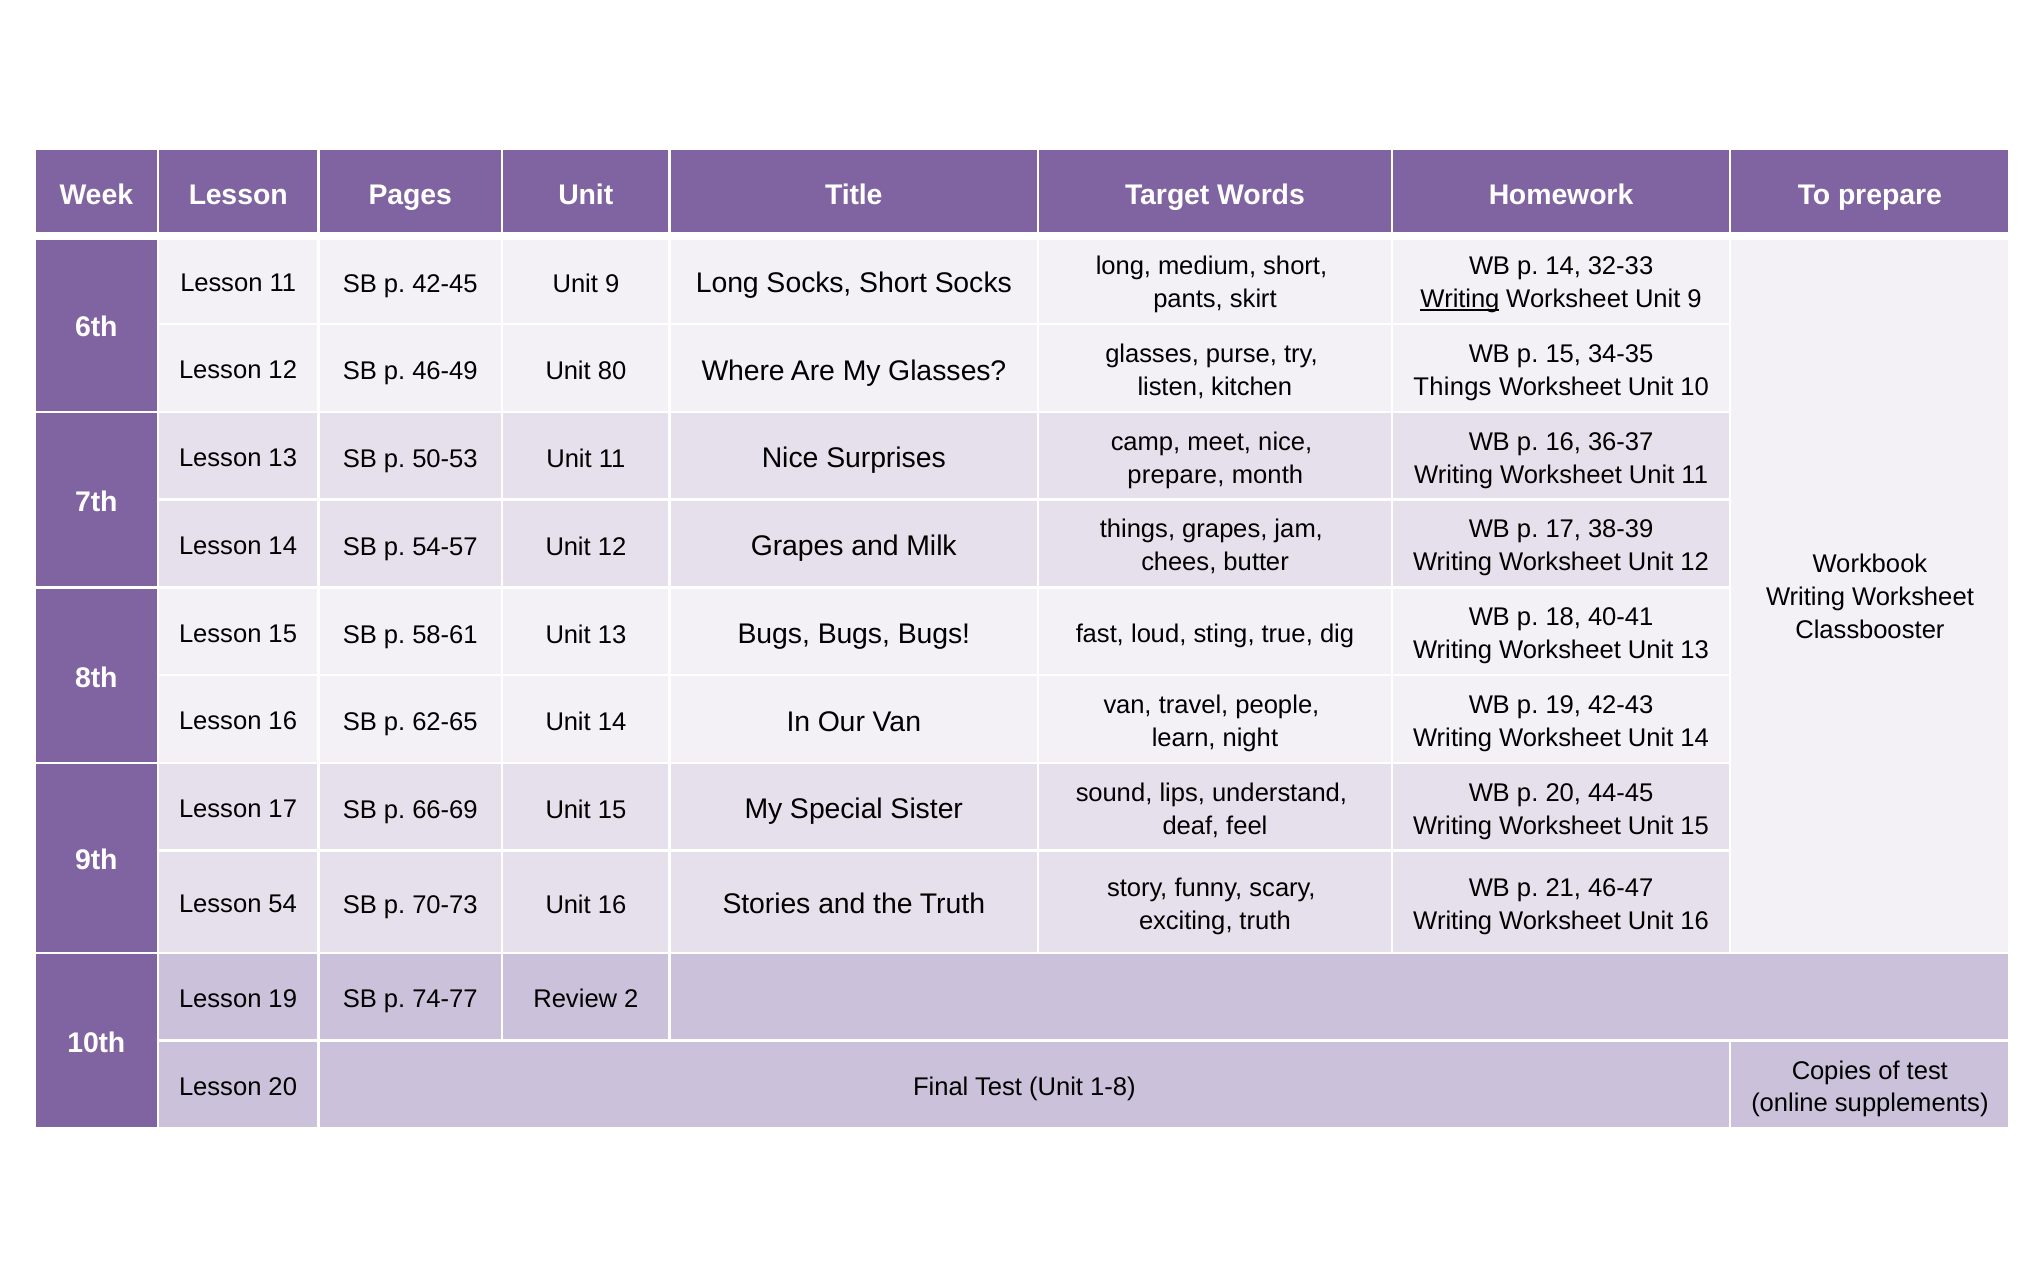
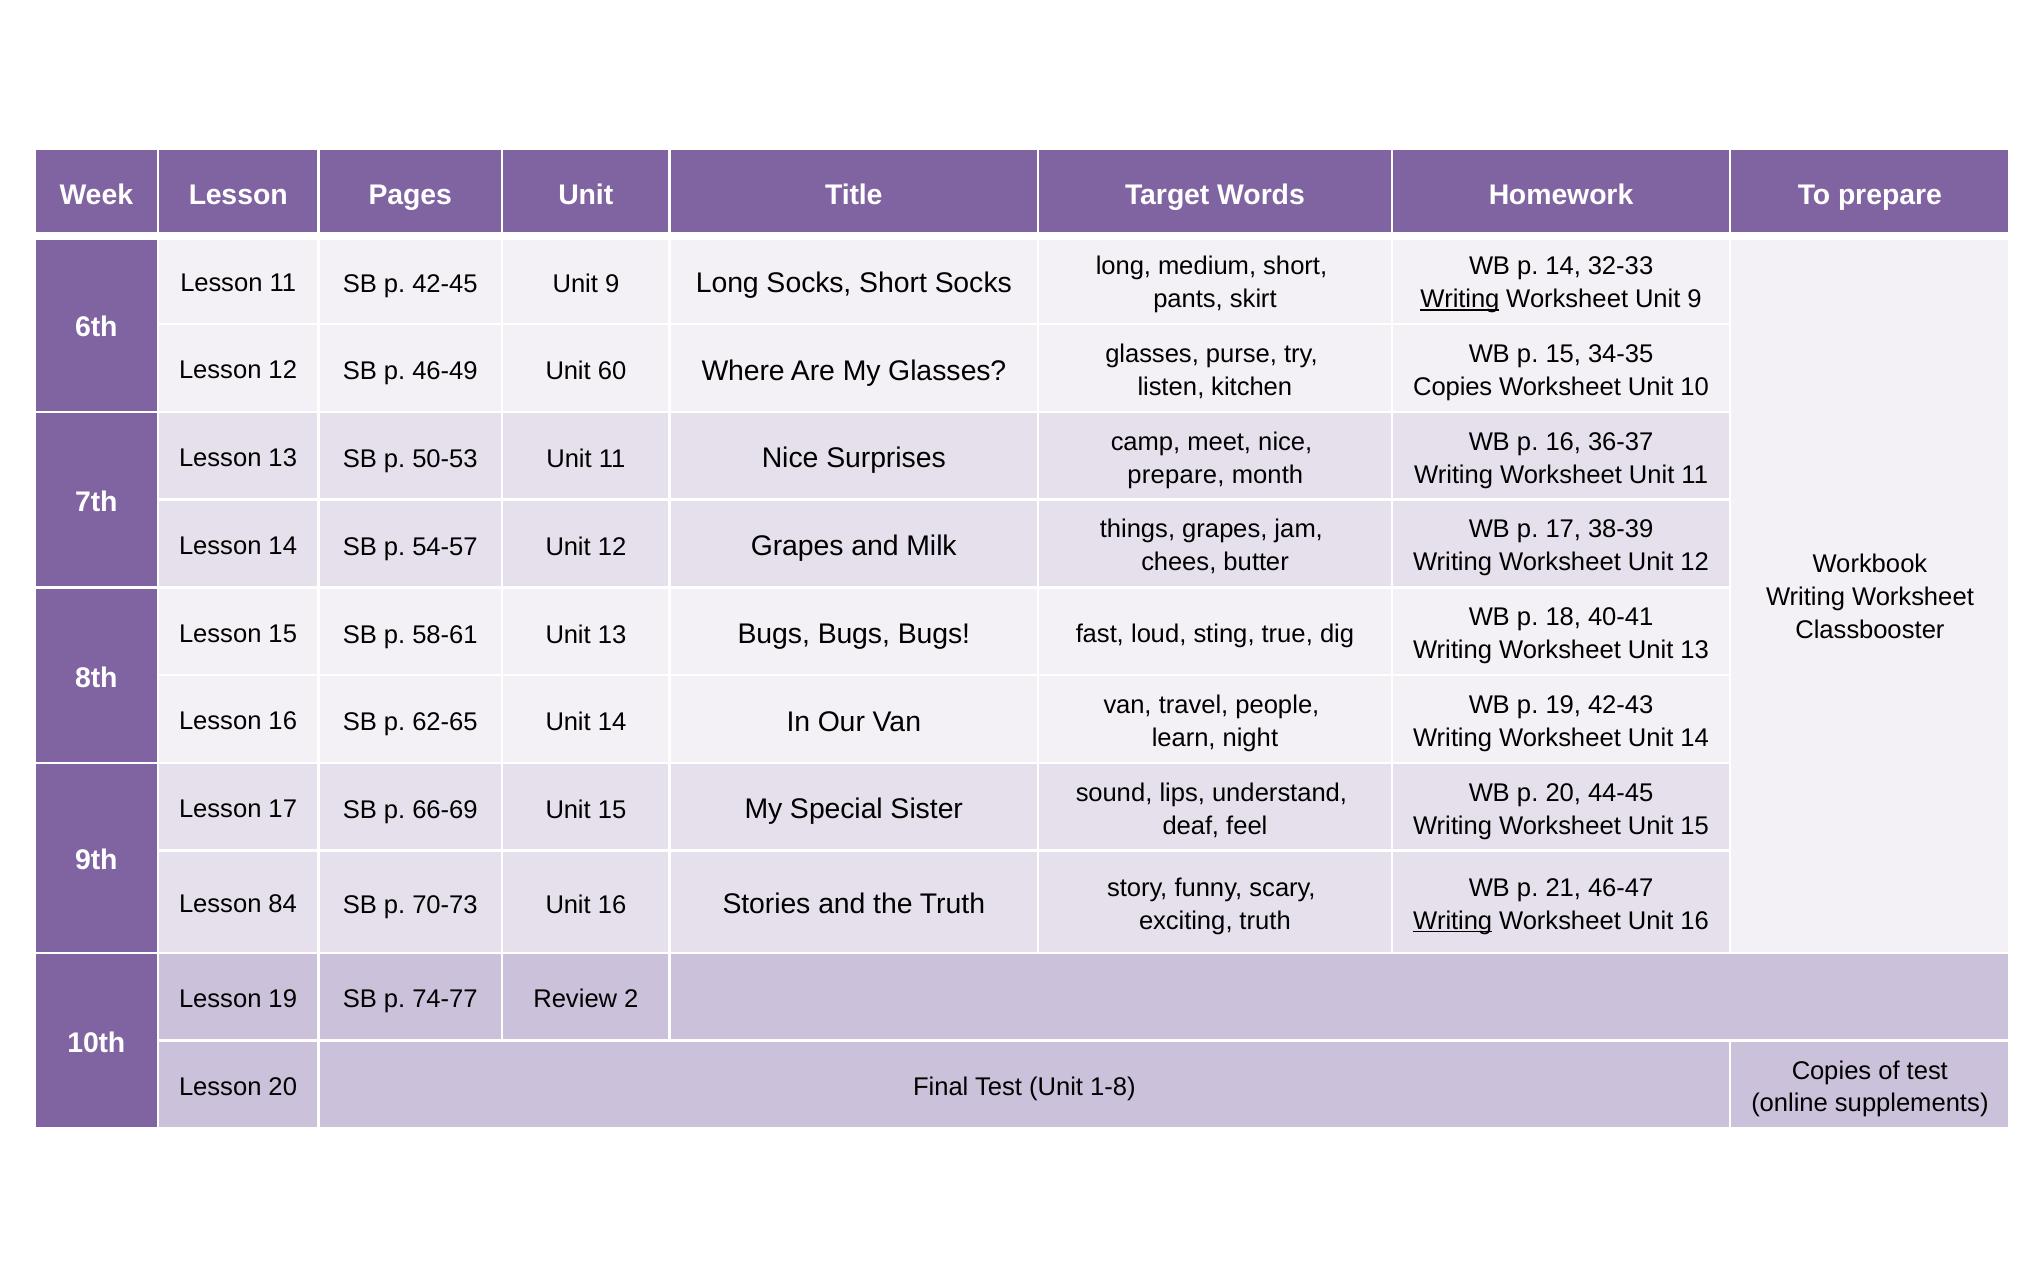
80: 80 -> 60
Things at (1453, 387): Things -> Copies
54: 54 -> 84
Writing at (1453, 921) underline: none -> present
